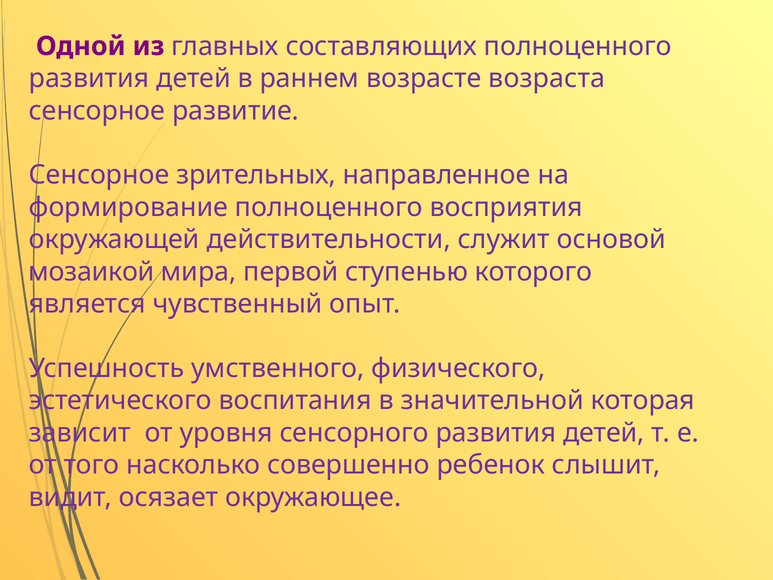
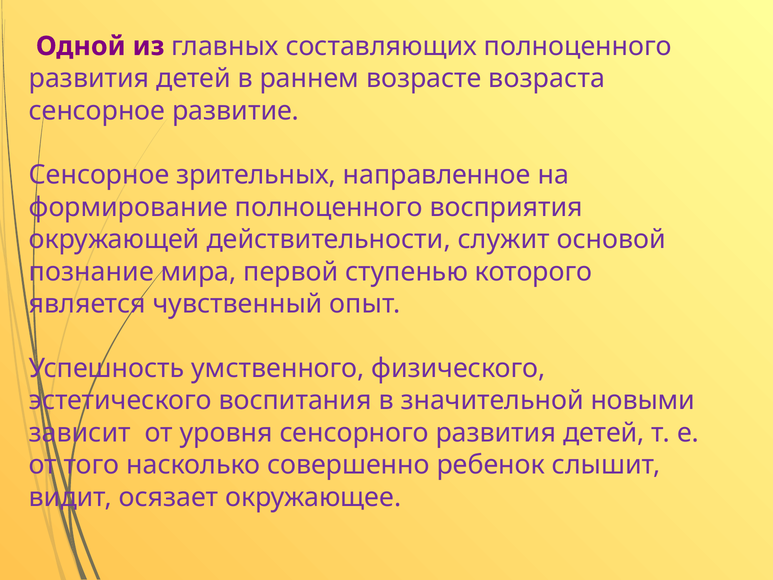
мозаикой: мозаикой -> познание
которая: которая -> новыми
